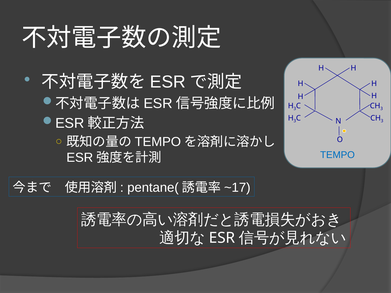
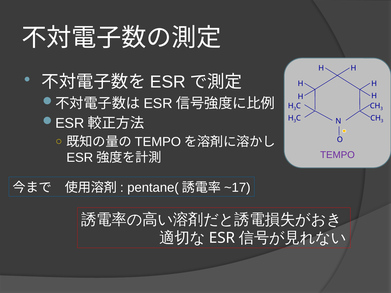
TEMPO colour: blue -> purple
